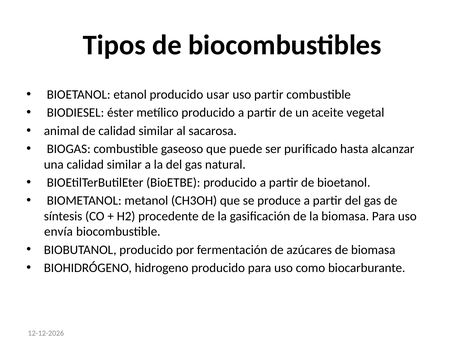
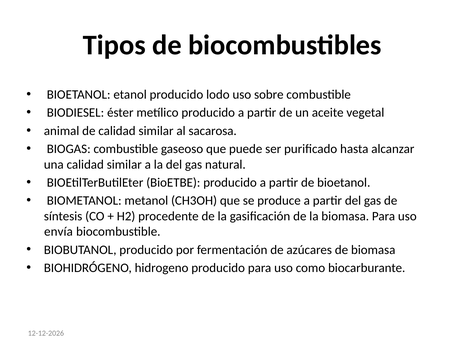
usar: usar -> lodo
uso partir: partir -> sobre
